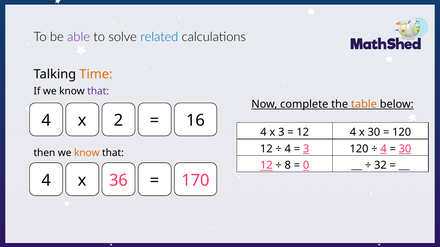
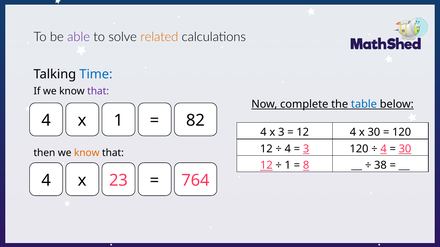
related colour: blue -> orange
Time colour: orange -> blue
table colour: orange -> blue
x 2: 2 -> 1
16: 16 -> 82
8 at (288, 166): 8 -> 1
0: 0 -> 8
32: 32 -> 38
36: 36 -> 23
170: 170 -> 764
